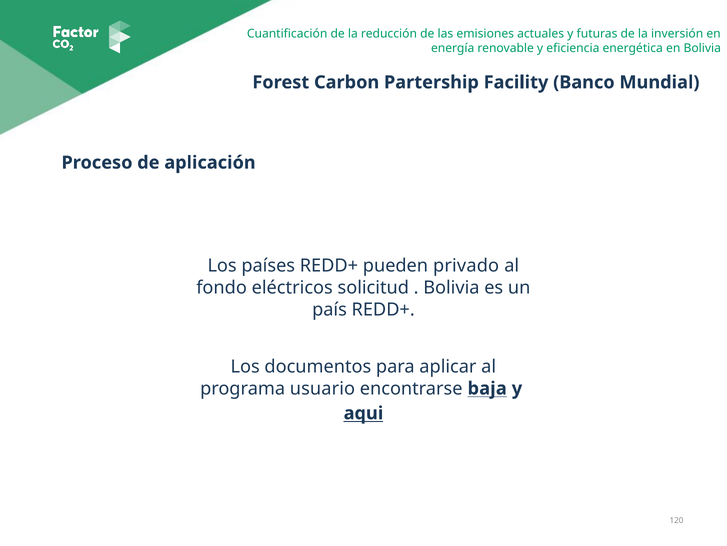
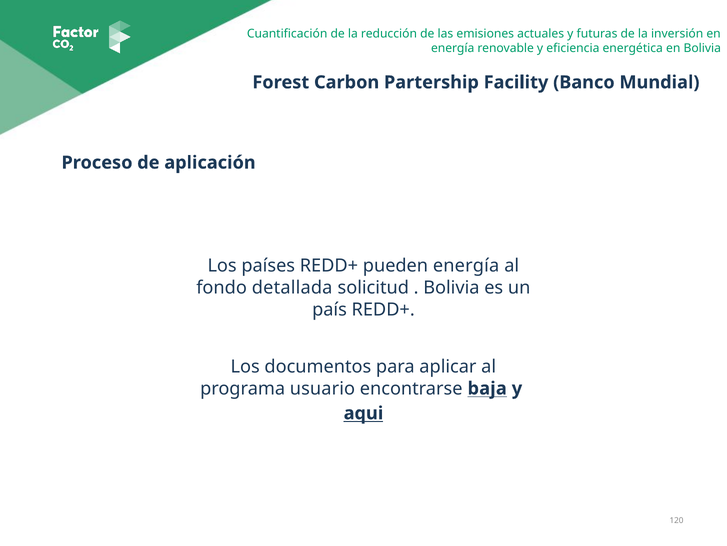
pueden privado: privado -> energía
eléctricos: eléctricos -> detallada
